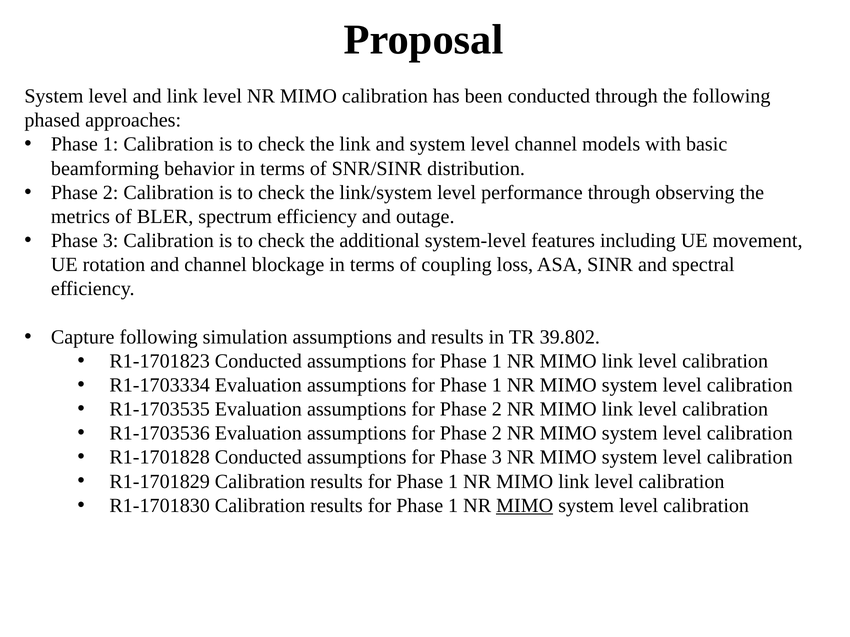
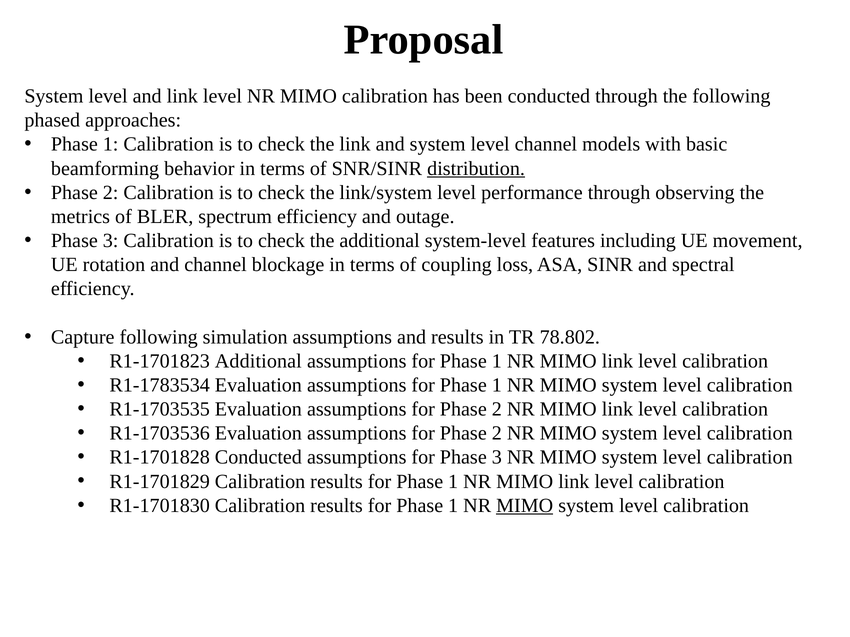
distribution underline: none -> present
39.802: 39.802 -> 78.802
R1-1701823 Conducted: Conducted -> Additional
R1-1703334: R1-1703334 -> R1-1783534
